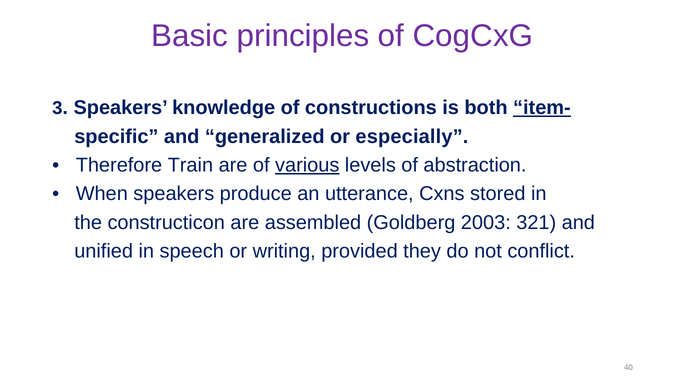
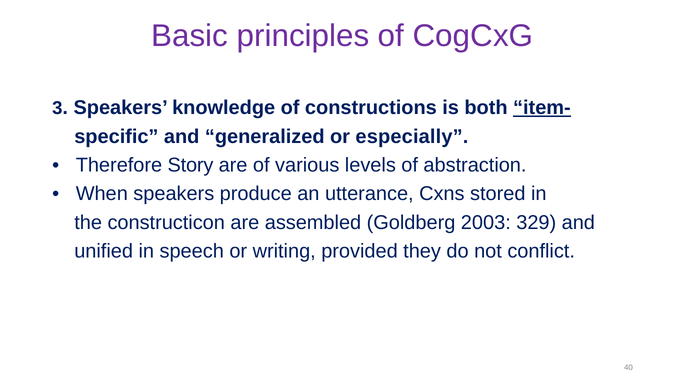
Train: Train -> Story
various underline: present -> none
321: 321 -> 329
